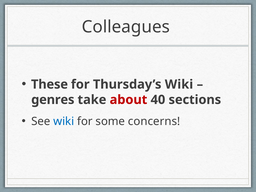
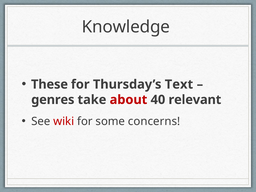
Colleagues: Colleagues -> Knowledge
Thursday’s Wiki: Wiki -> Text
sections: sections -> relevant
wiki at (64, 121) colour: blue -> red
